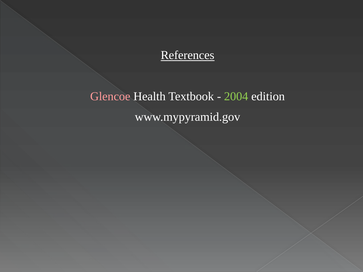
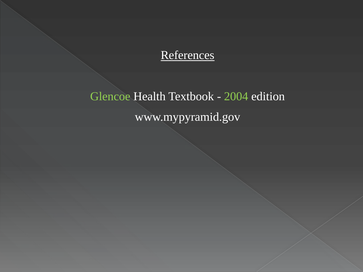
Glencoe colour: pink -> light green
